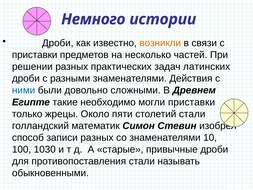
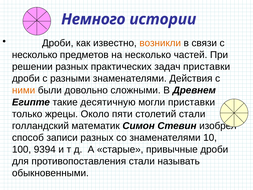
приставки at (35, 55): приставки -> несколько
задач латинских: латинских -> приставки
ними colour: blue -> orange
необходимо: необходимо -> десятичную
1030: 1030 -> 9394
